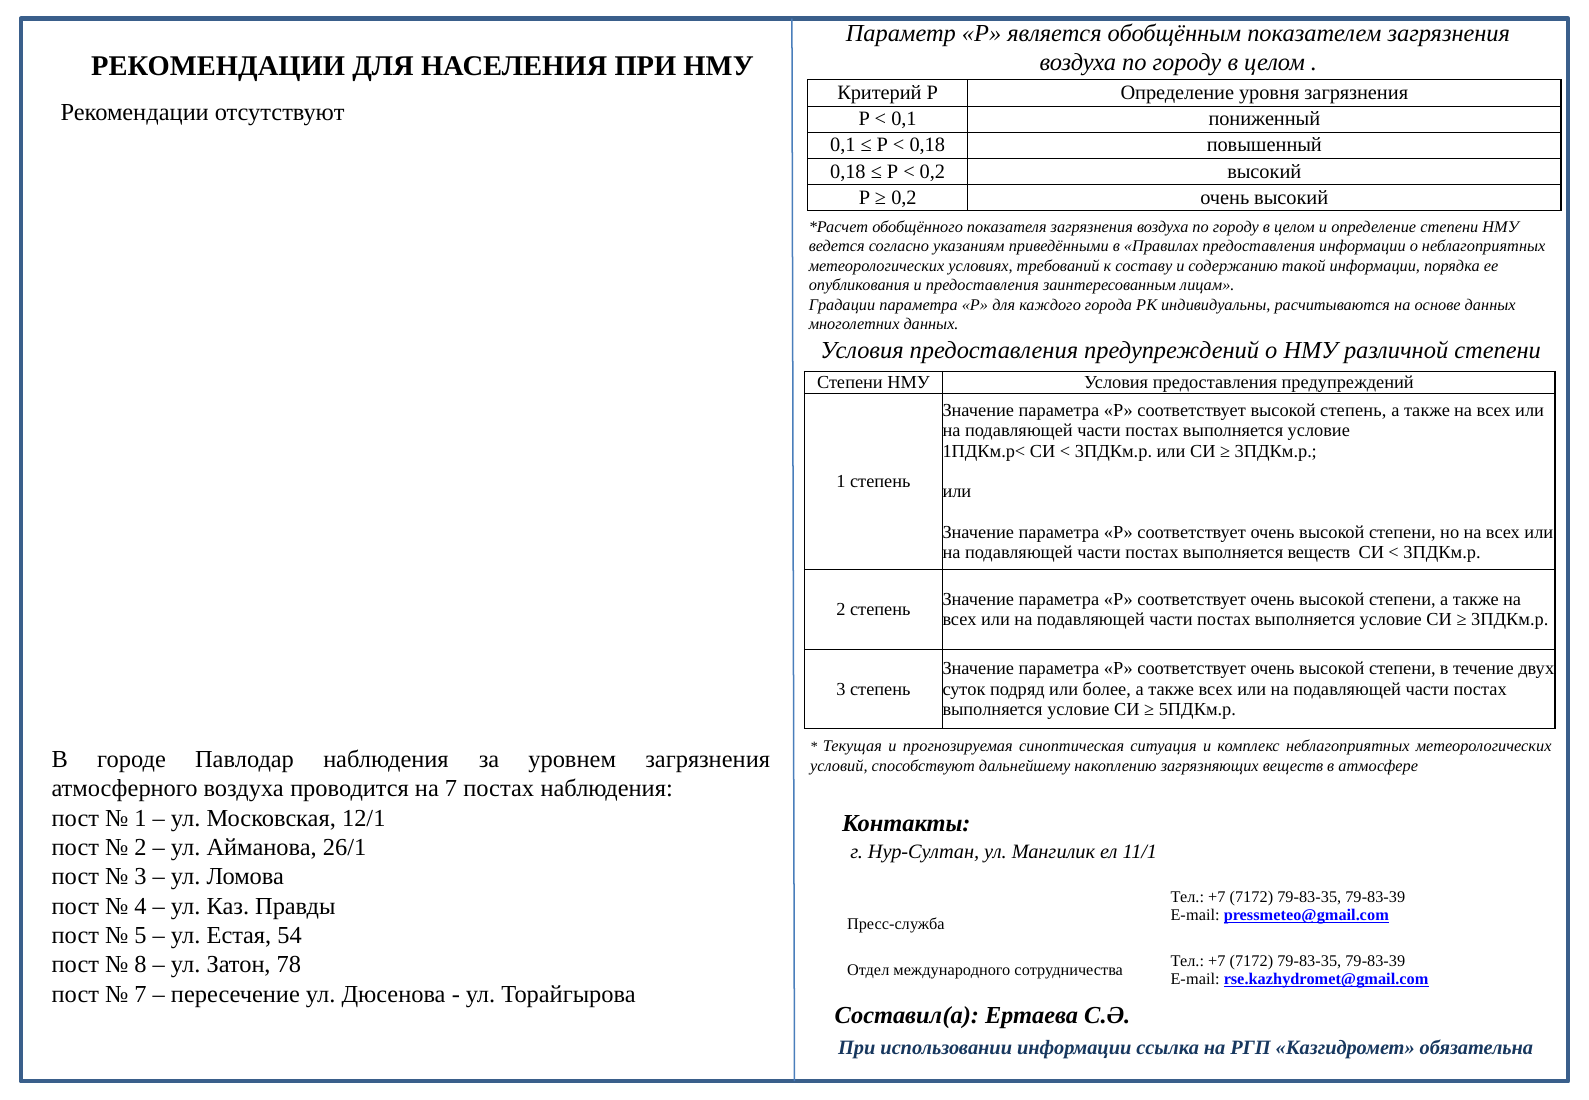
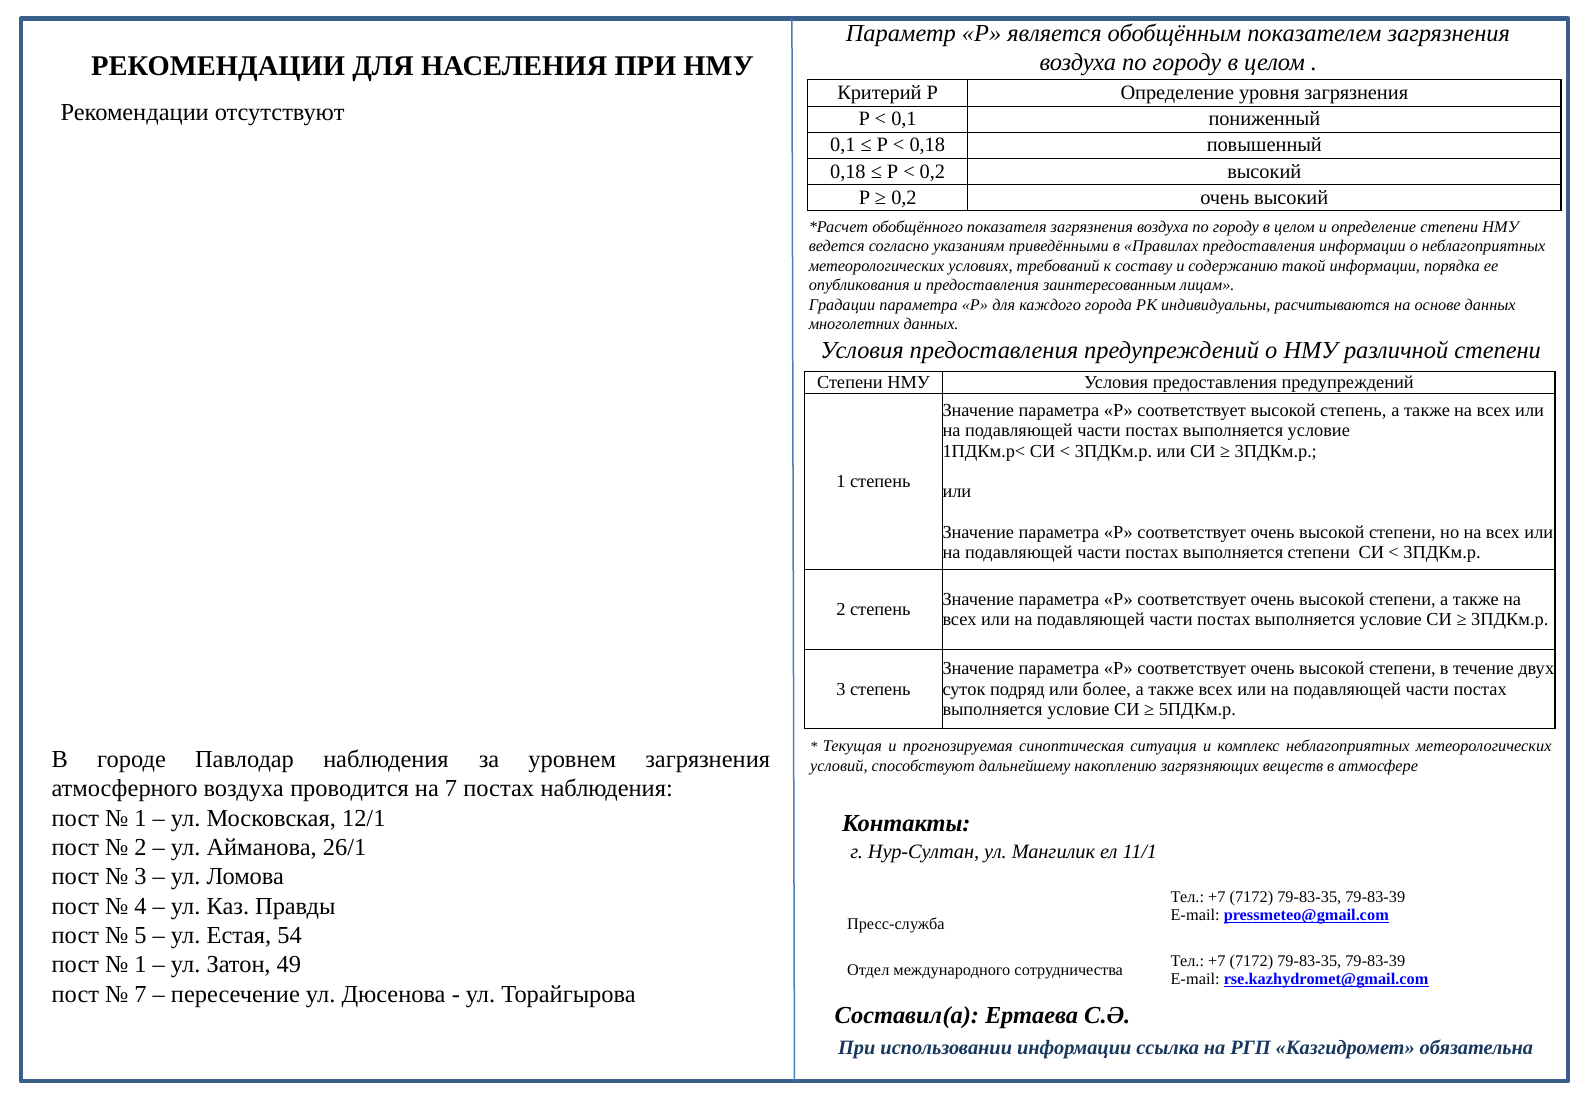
выполняется веществ: веществ -> степени
8 at (141, 965): 8 -> 1
78: 78 -> 49
